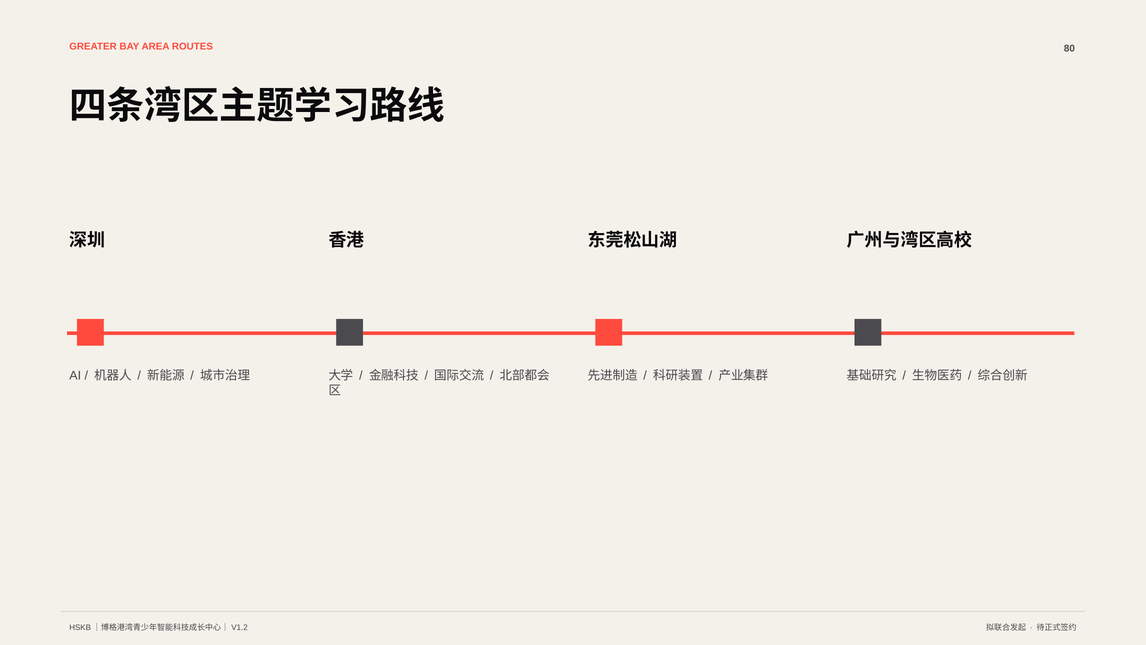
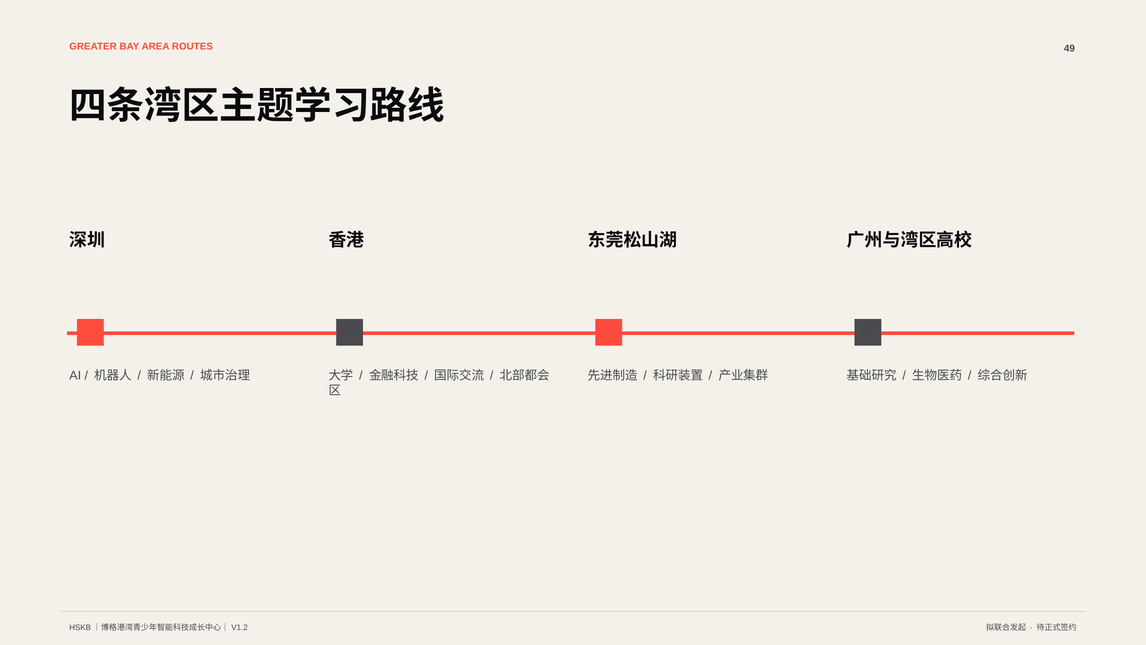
80: 80 -> 49
